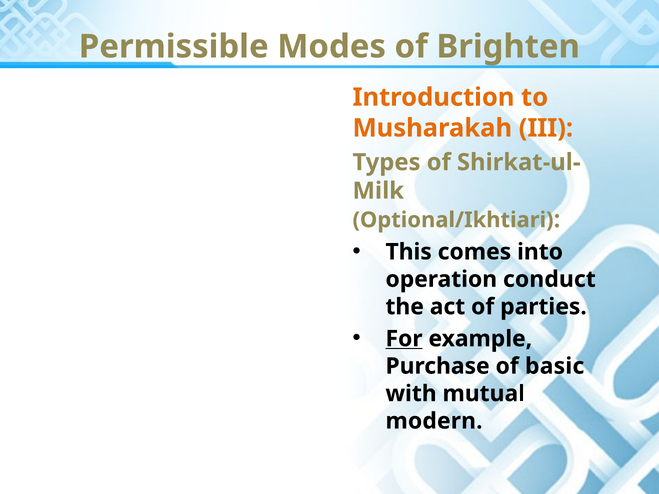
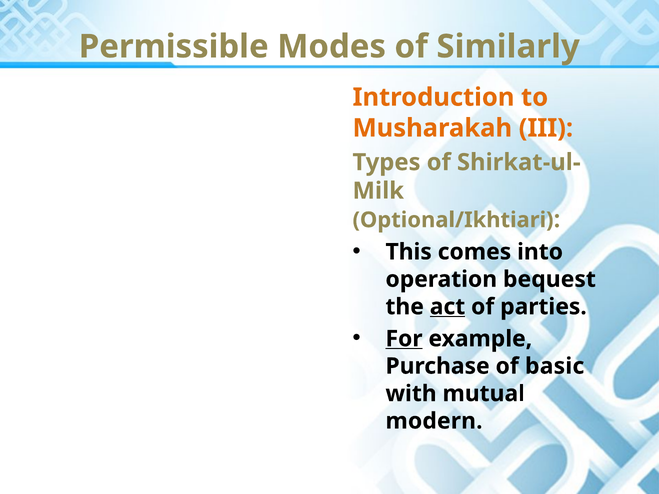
Brighten: Brighten -> Similarly
conduct: conduct -> bequest
act underline: none -> present
